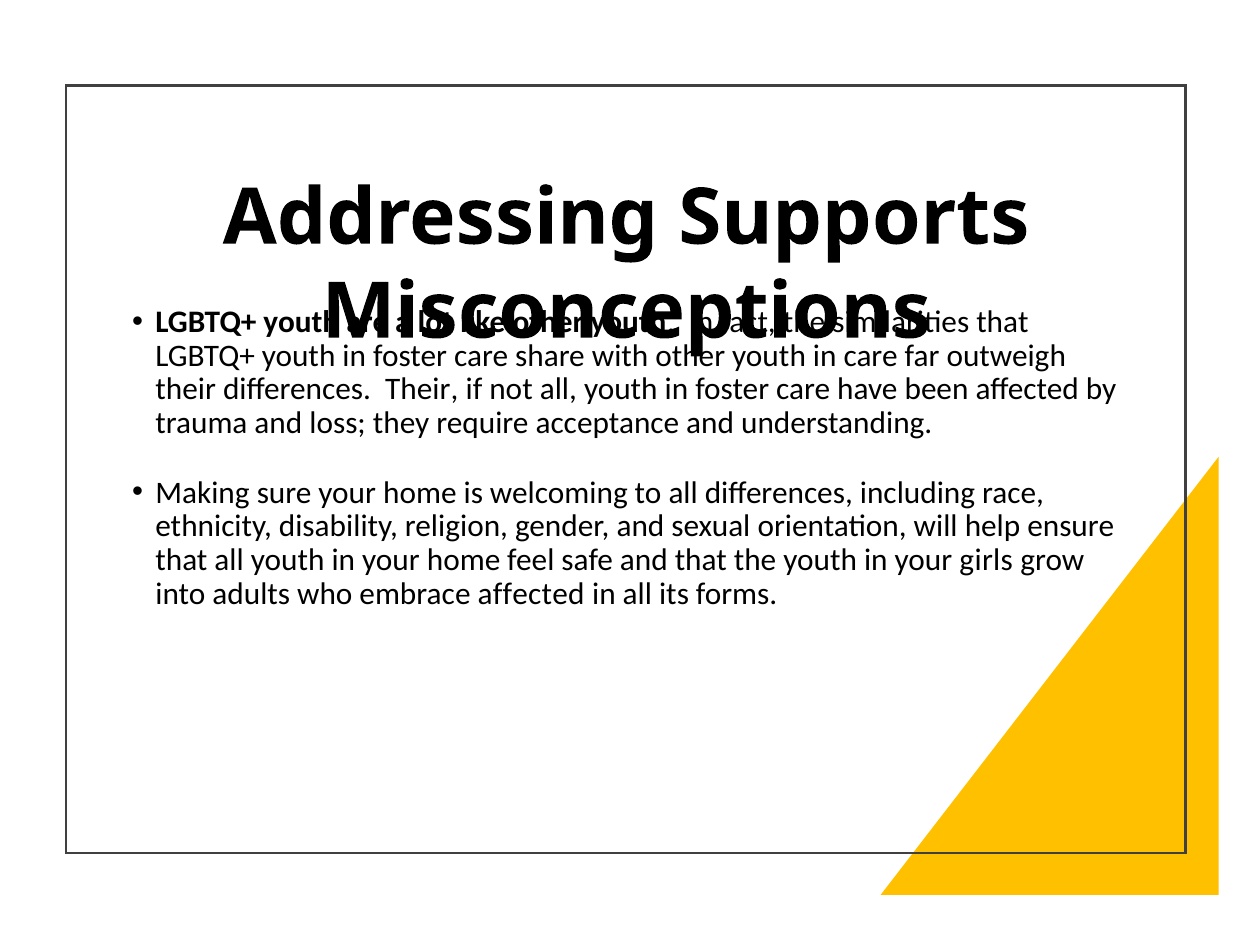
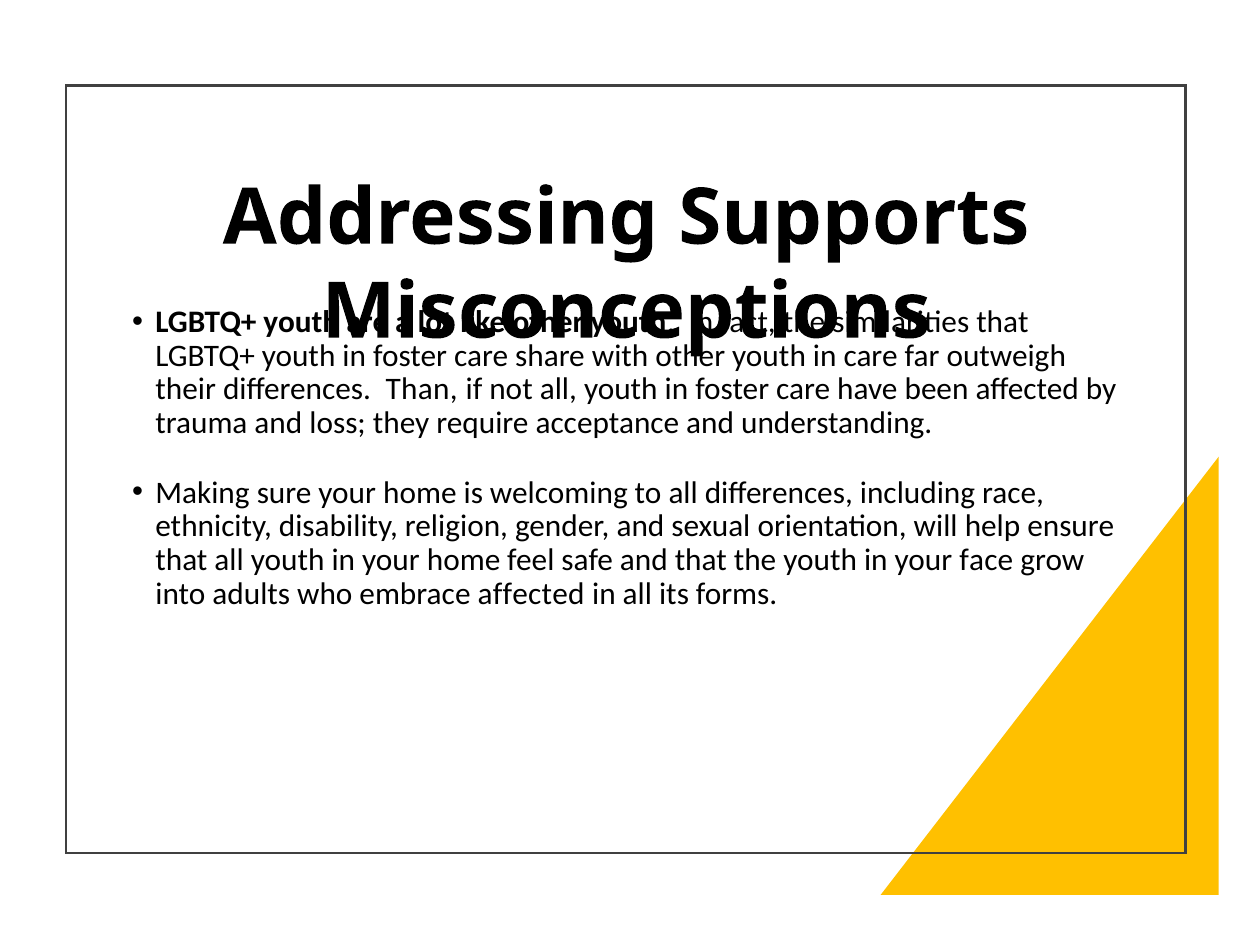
differences Their: Their -> Than
girls: girls -> face
